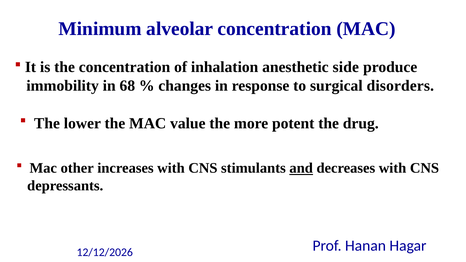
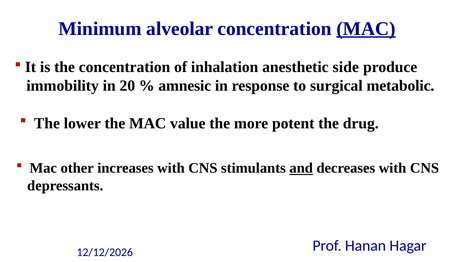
MAC at (366, 29) underline: none -> present
68: 68 -> 20
changes: changes -> amnesic
disorders: disorders -> metabolic
